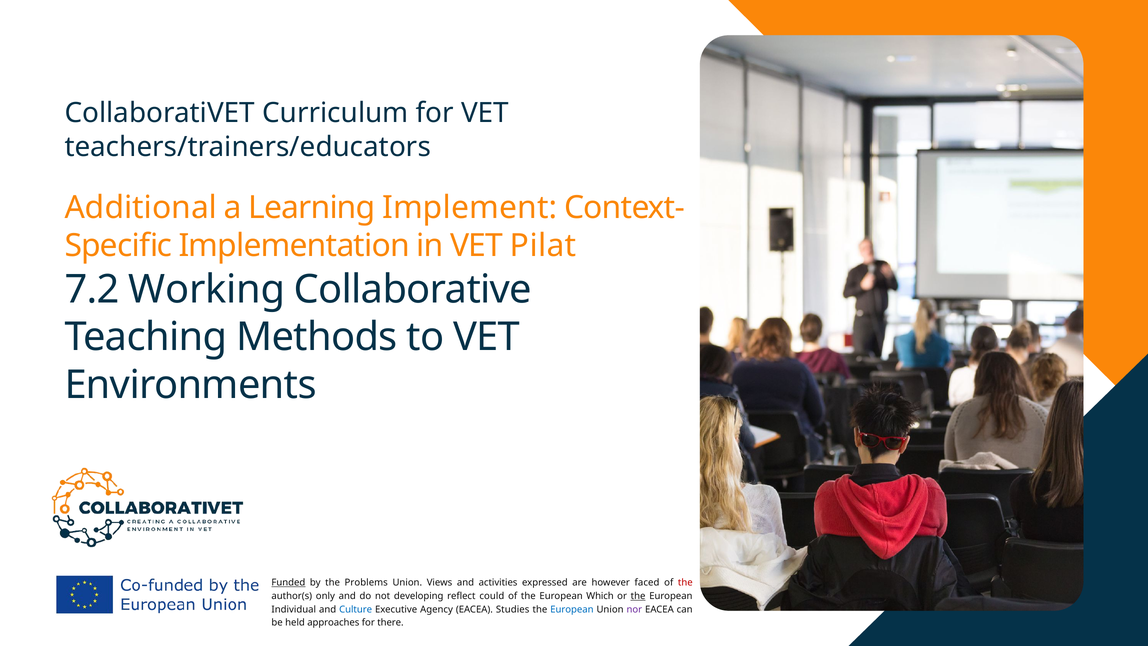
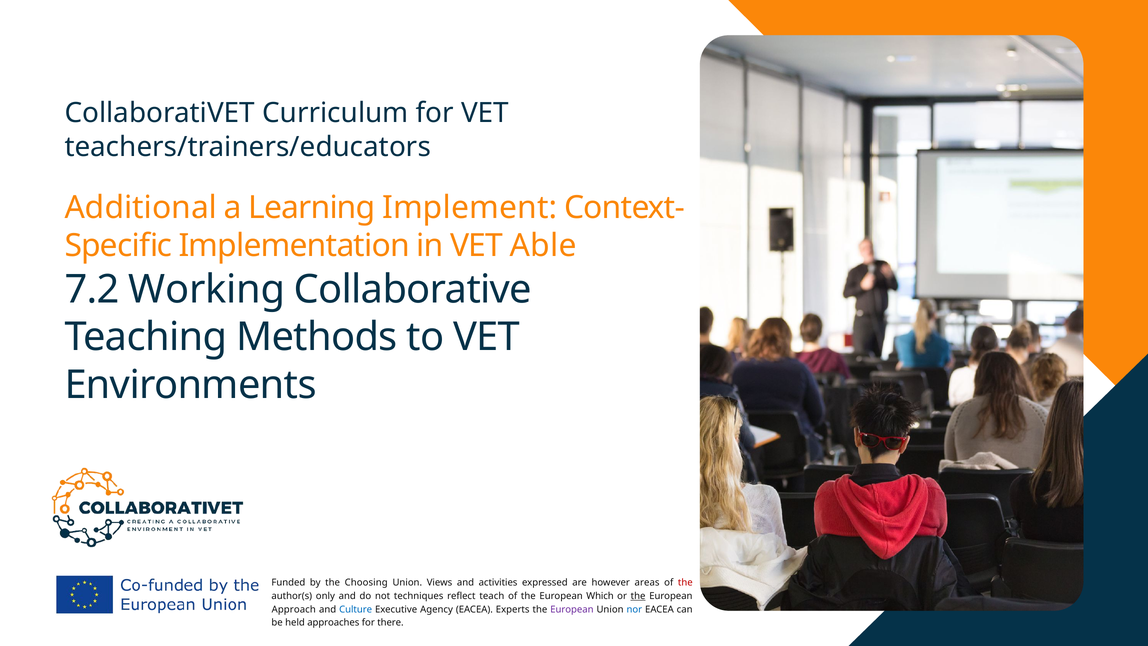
Pilat: Pilat -> Able
Funded underline: present -> none
Problems: Problems -> Choosing
faced: faced -> areas
developing: developing -> techniques
could: could -> teach
Individual: Individual -> Approach
Studies: Studies -> Experts
European at (572, 609) colour: blue -> purple
nor colour: purple -> blue
